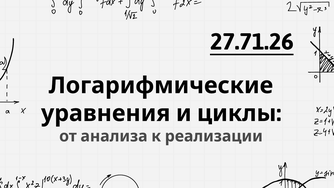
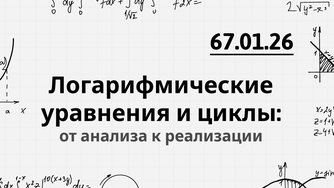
27.71.26: 27.71.26 -> 67.01.26
